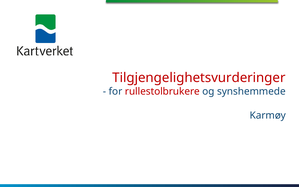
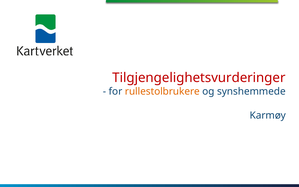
rullestolbrukere colour: red -> orange
